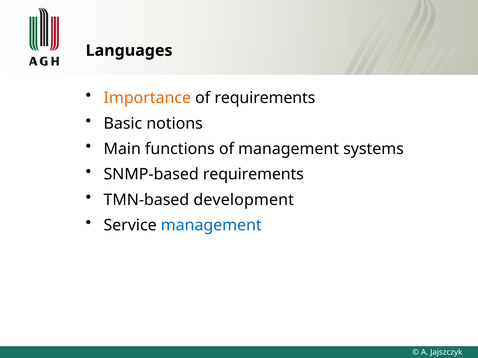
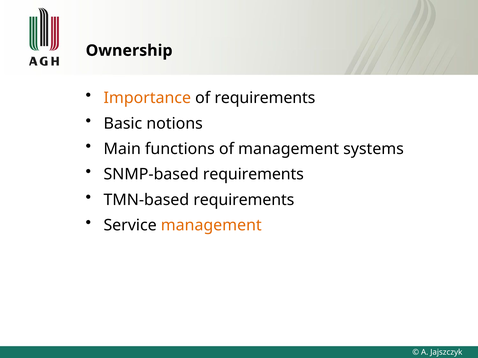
Languages: Languages -> Ownership
TMN-based development: development -> requirements
management at (211, 226) colour: blue -> orange
